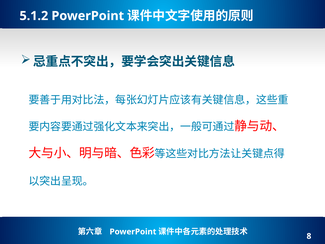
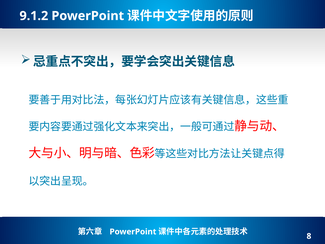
5.1.2: 5.1.2 -> 9.1.2
